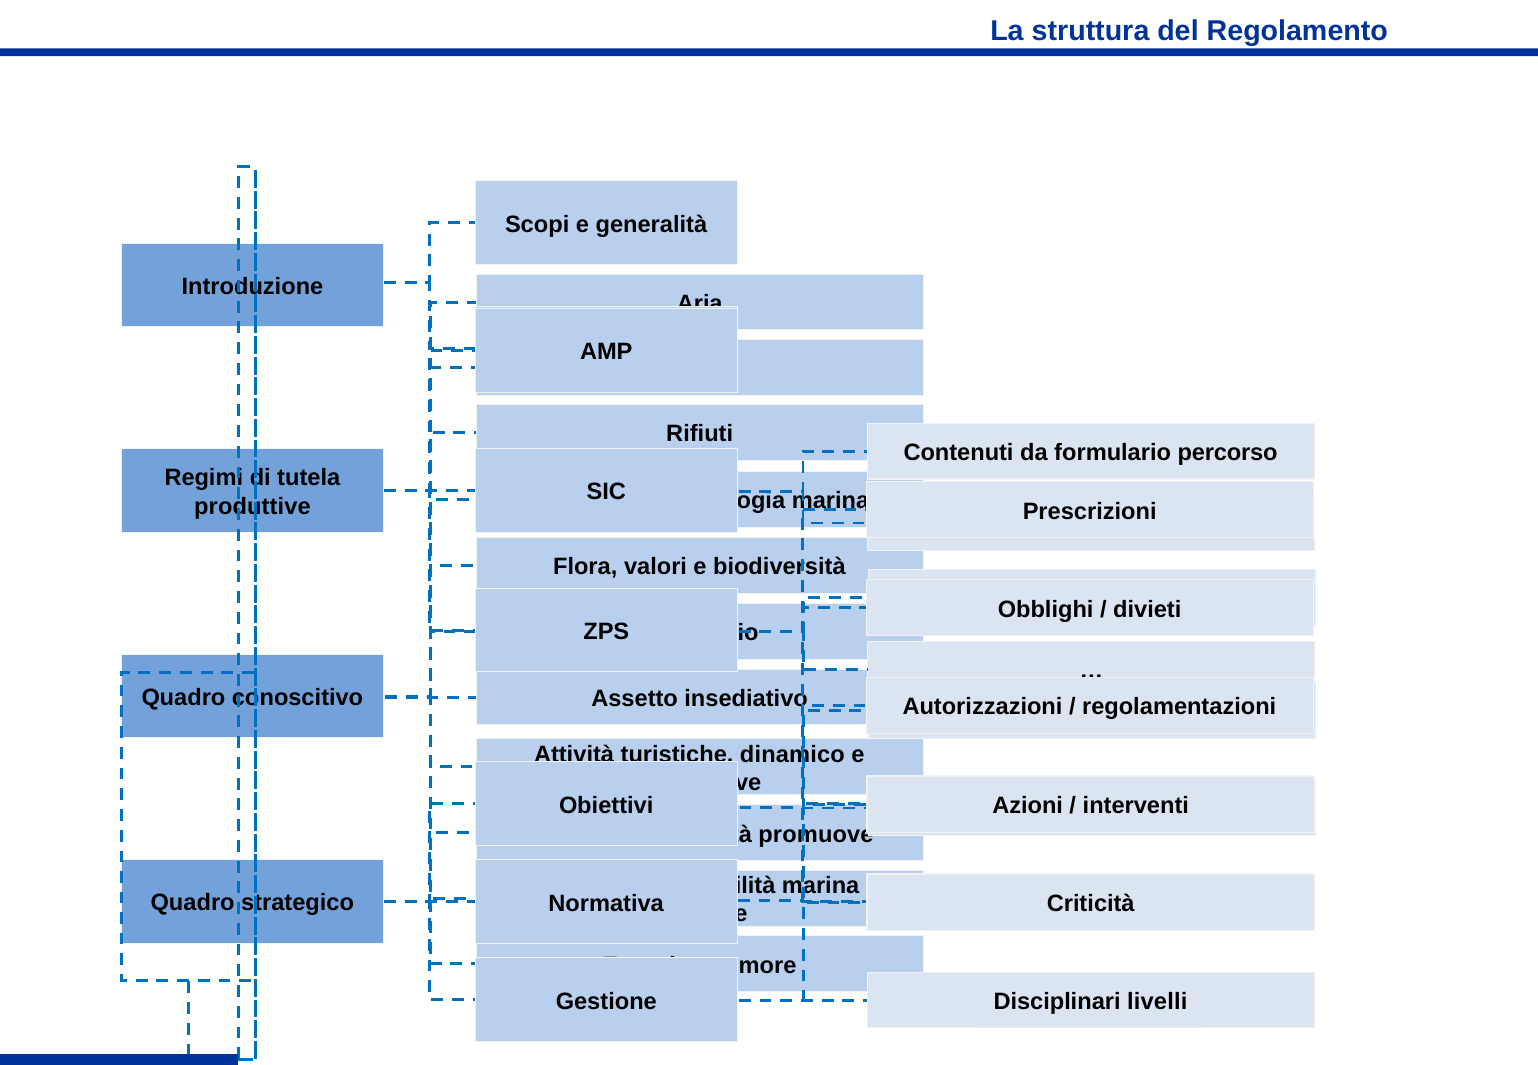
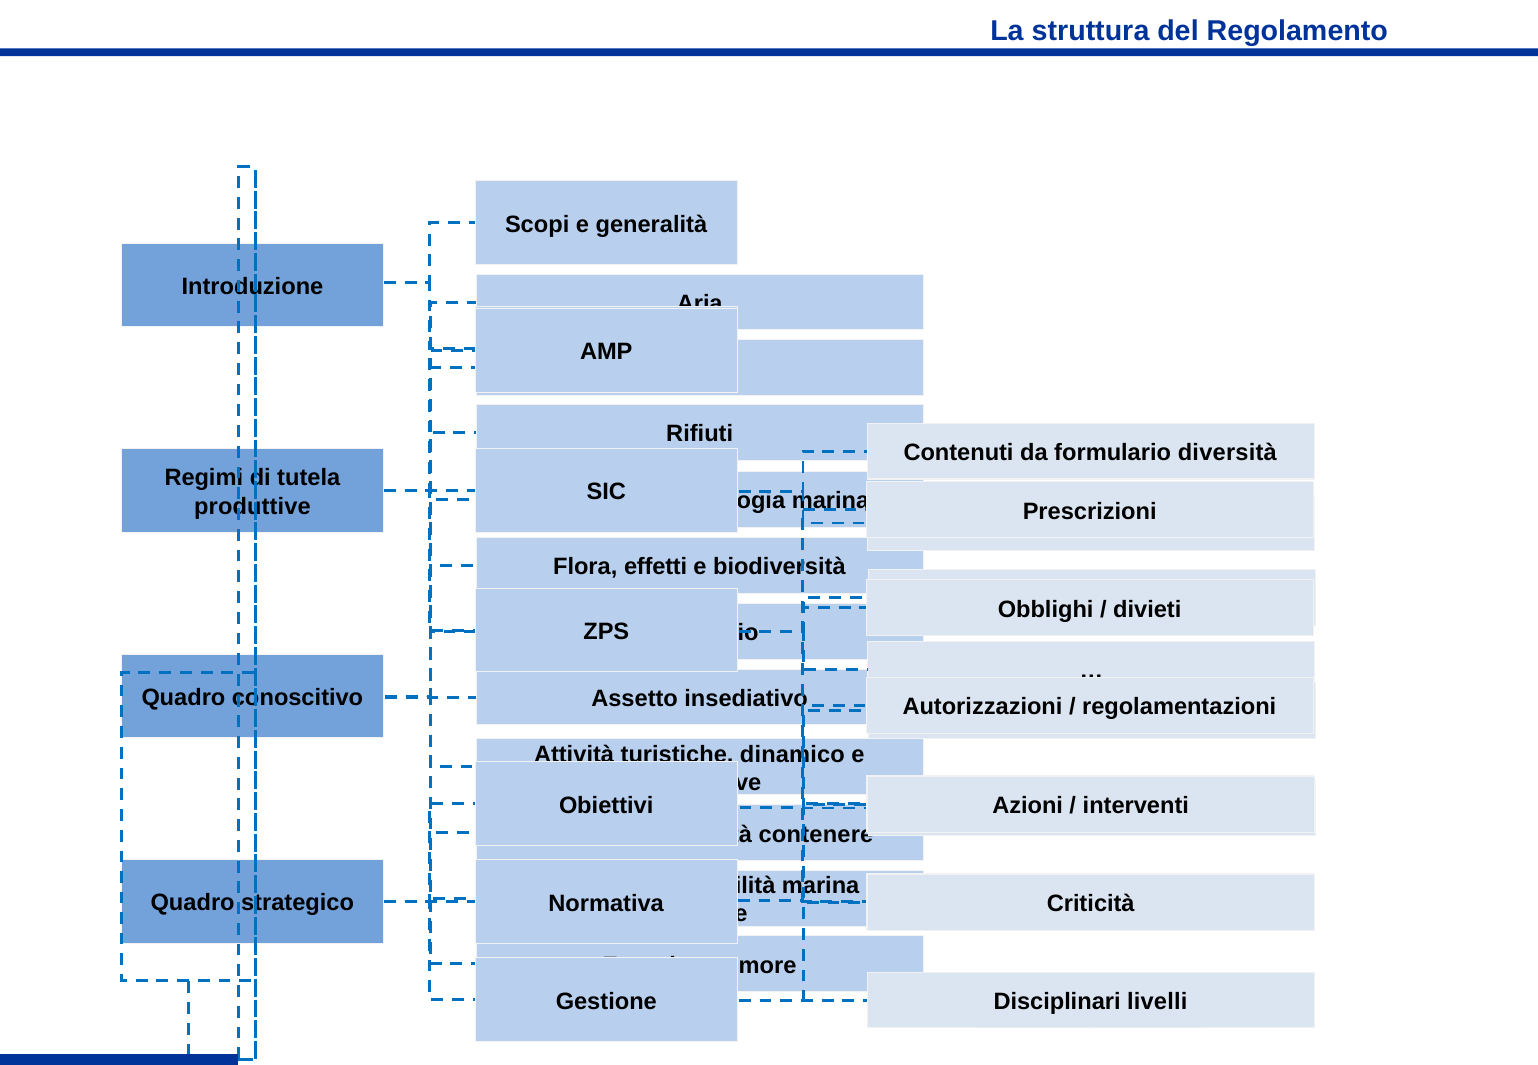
percorso: percorso -> diversità
valori: valori -> effetti
promuove: promuove -> contenere
